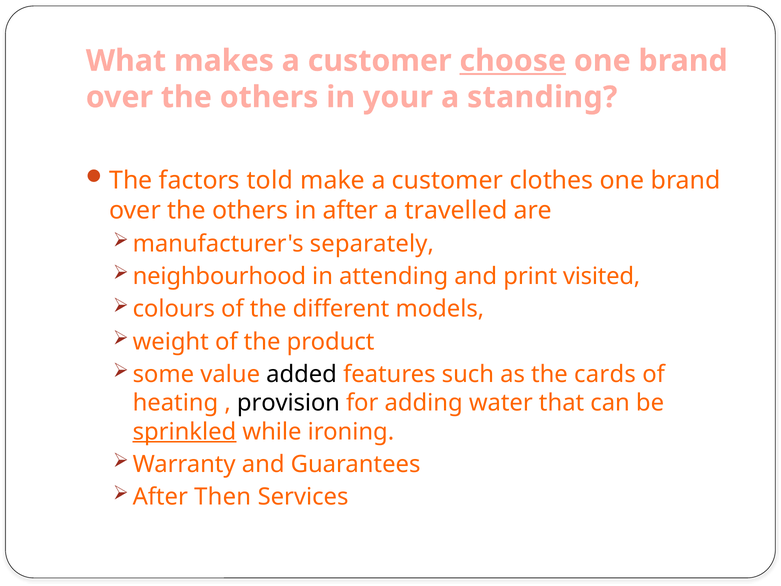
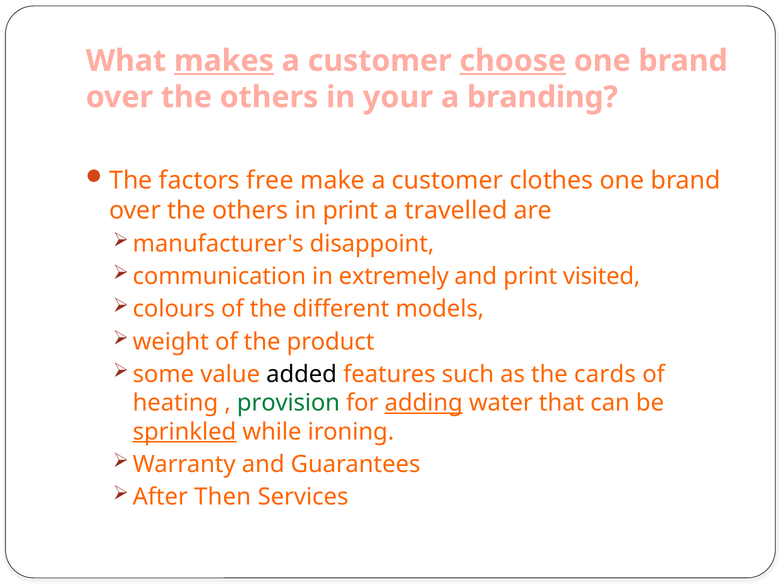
makes underline: none -> present
standing: standing -> branding
told: told -> free
in after: after -> print
separately: separately -> disappoint
neighbourhood: neighbourhood -> communication
attending: attending -> extremely
provision colour: black -> green
adding underline: none -> present
